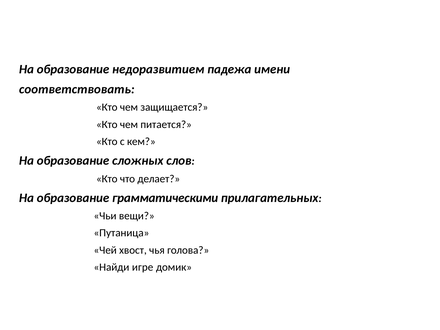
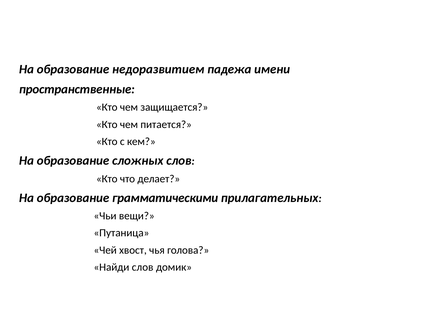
соответствовать: соответствовать -> пространственные
Найди игре: игре -> слов
